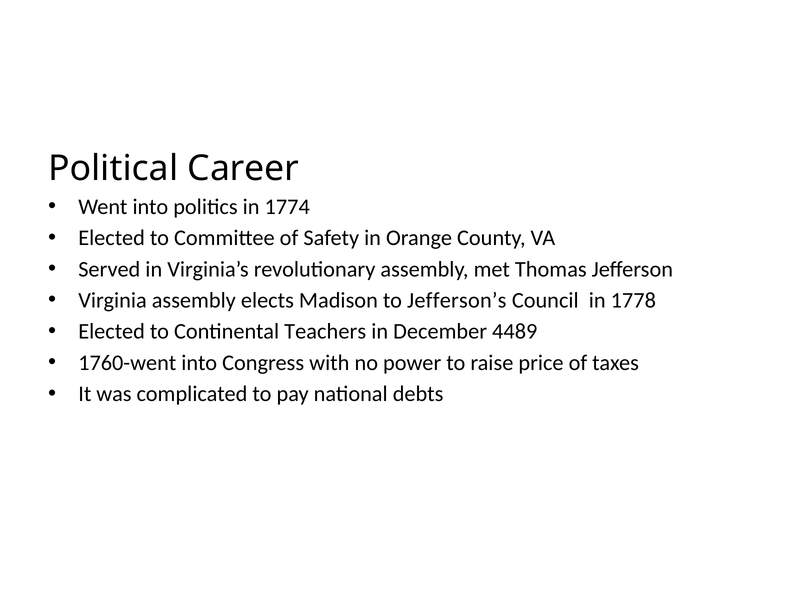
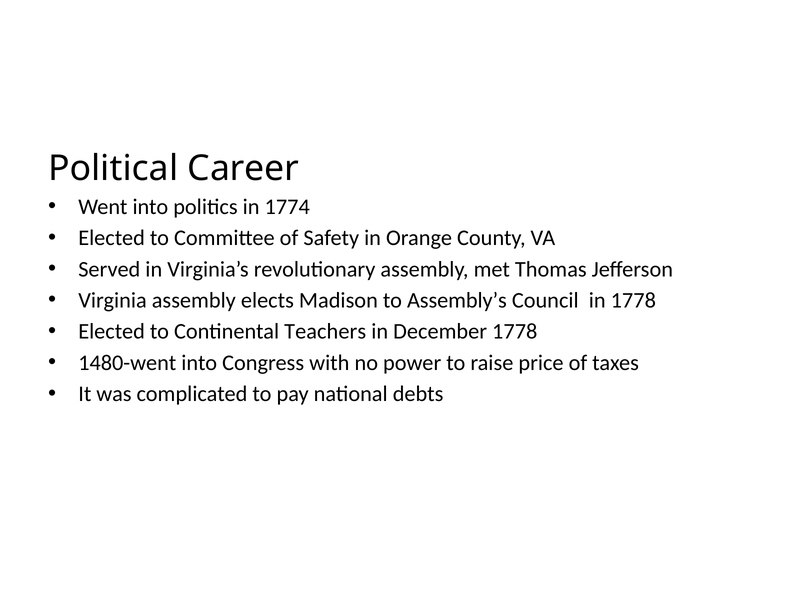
Jefferson’s: Jefferson’s -> Assembly’s
December 4489: 4489 -> 1778
1760-went: 1760-went -> 1480-went
